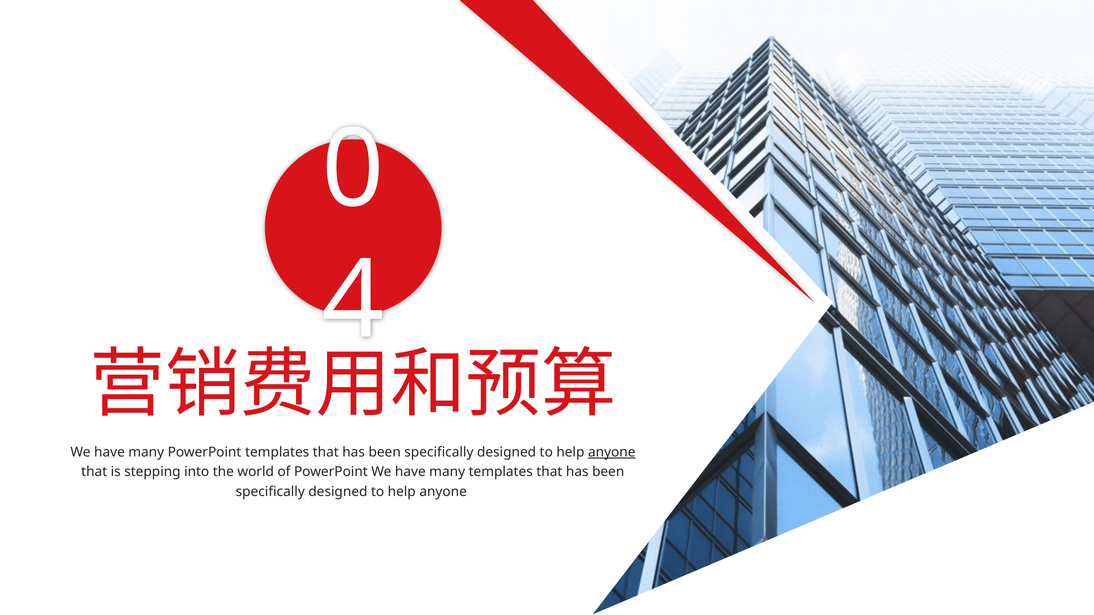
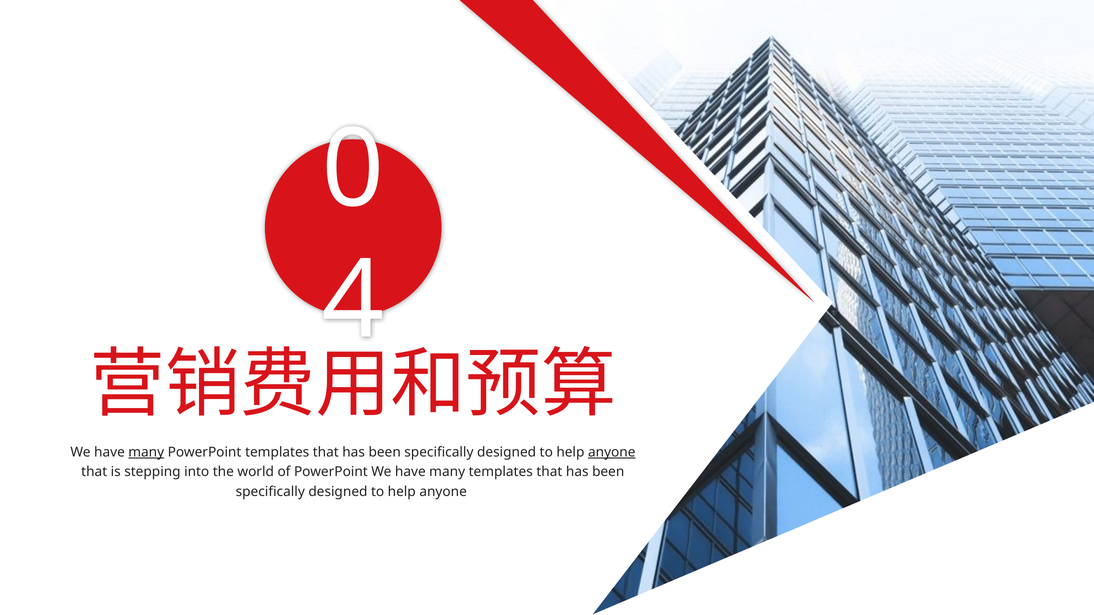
many at (146, 452) underline: none -> present
